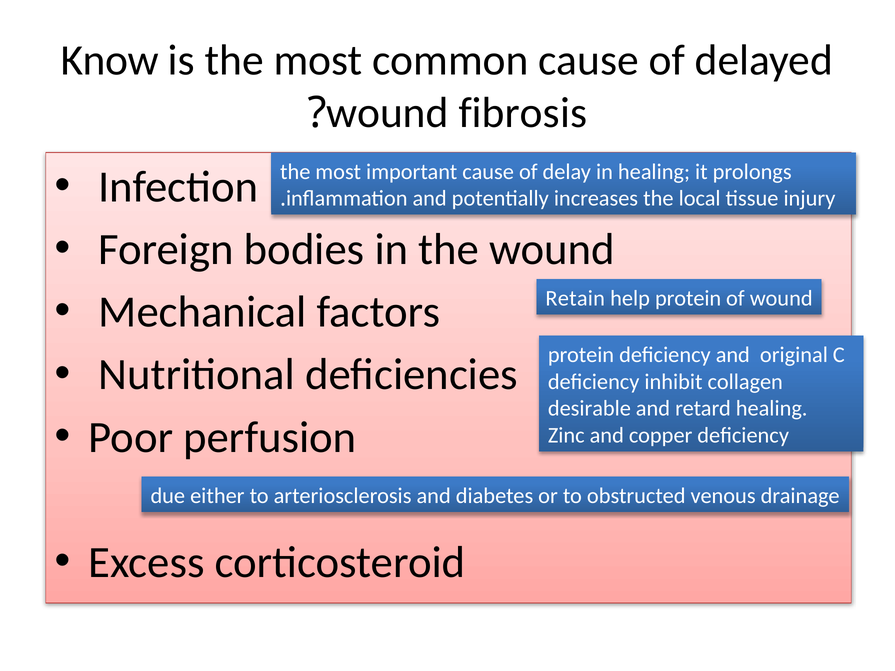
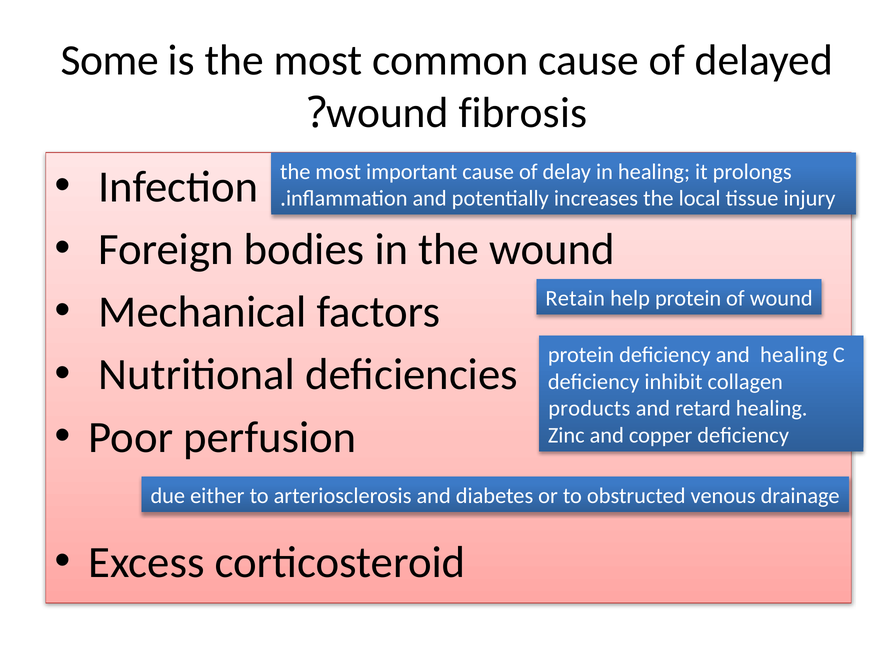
Know: Know -> Some
and original: original -> healing
desirable: desirable -> products
